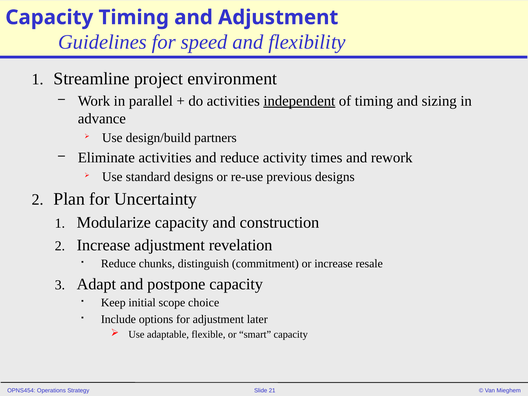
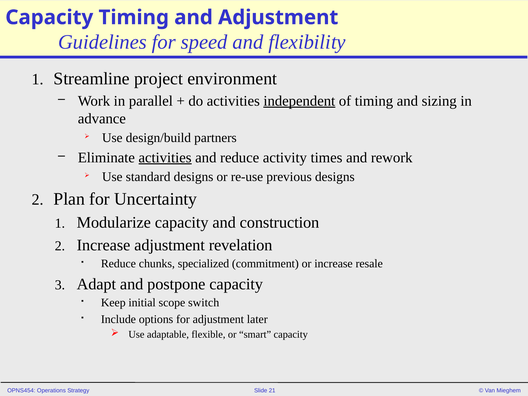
activities at (165, 158) underline: none -> present
distinguish: distinguish -> specialized
choice: choice -> switch
